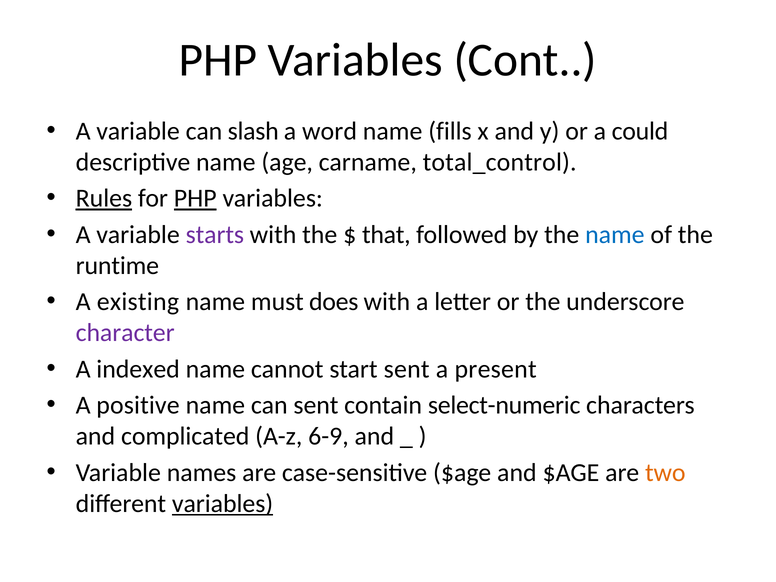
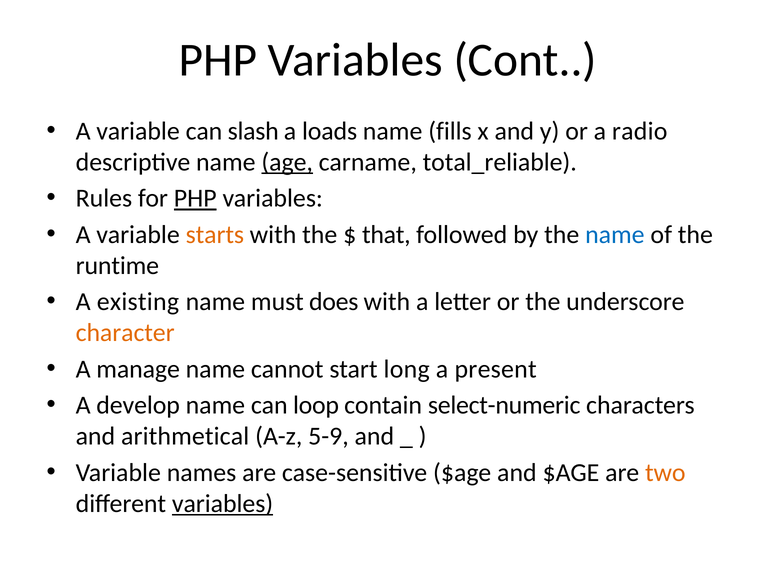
word: word -> loads
could: could -> radio
age underline: none -> present
total_control: total_control -> total_reliable
Rules underline: present -> none
starts colour: purple -> orange
character colour: purple -> orange
indexed: indexed -> manage
start sent: sent -> long
positive: positive -> develop
can sent: sent -> loop
complicated: complicated -> arithmetical
6-9: 6-9 -> 5-9
